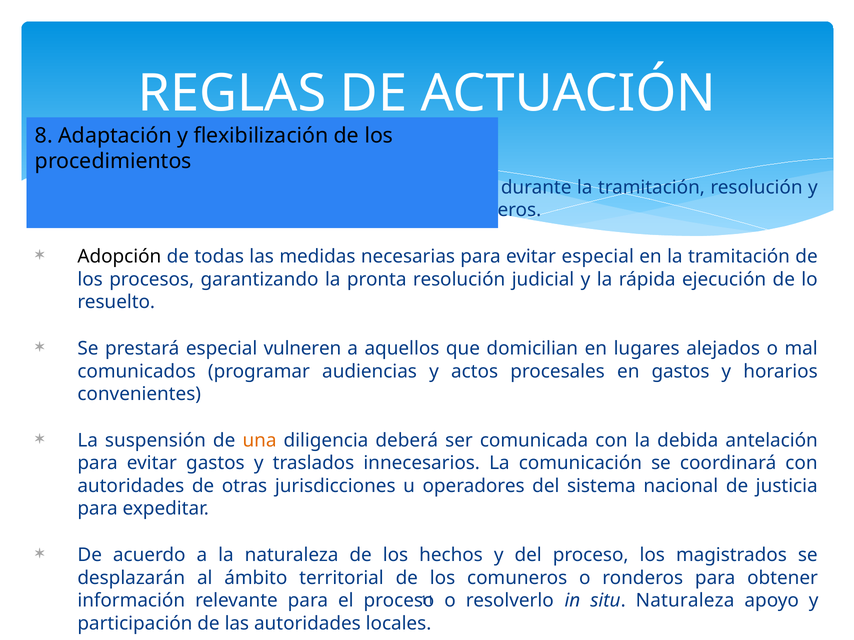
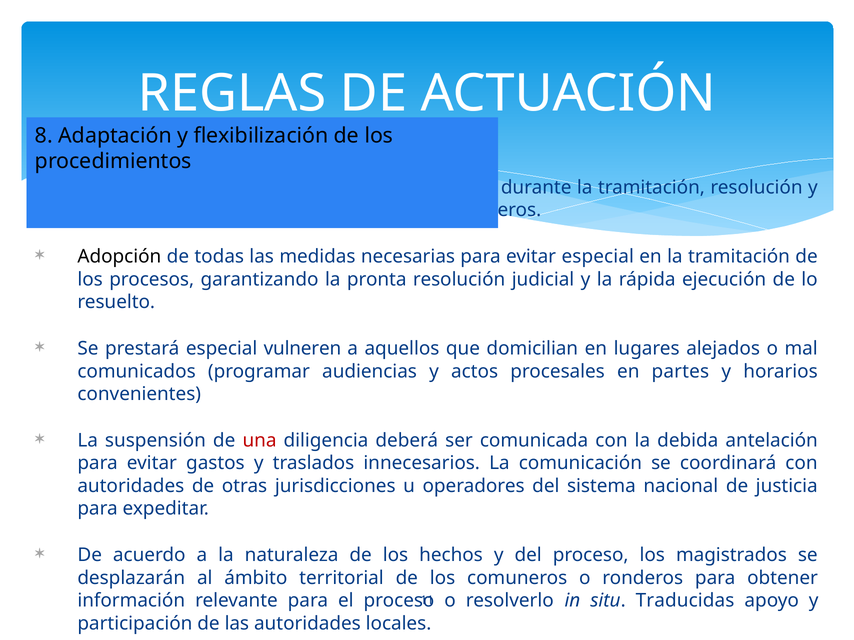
en gastos: gastos -> partes
una colour: orange -> red
situ Naturaleza: Naturaleza -> Traducidas
